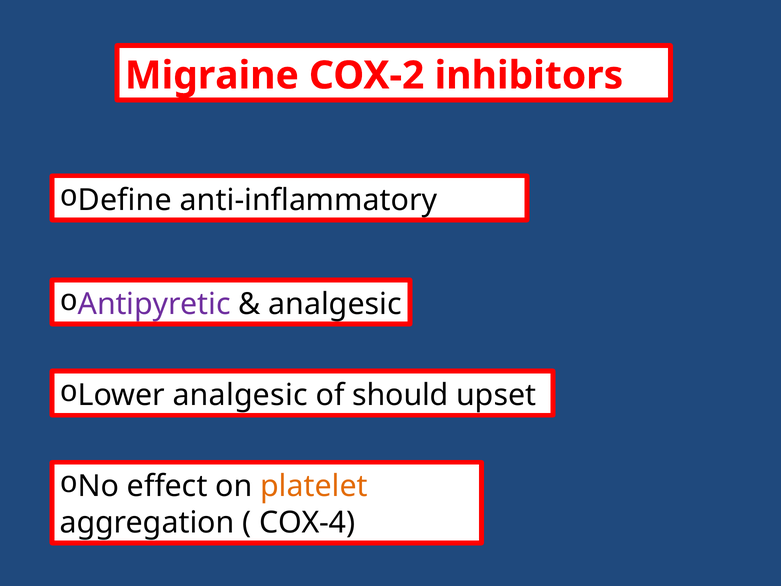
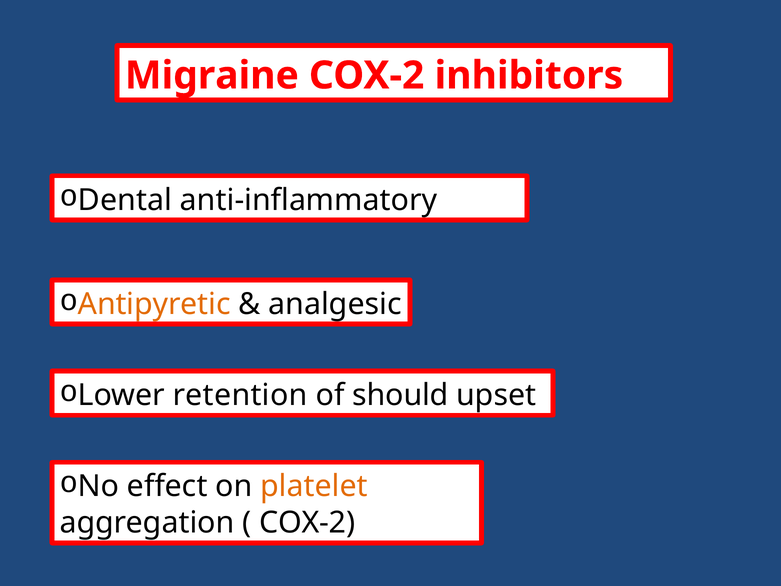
Define: Define -> Dental
Antipyretic colour: purple -> orange
Lower analgesic: analgesic -> retention
COX-4 at (307, 523): COX-4 -> COX-2
